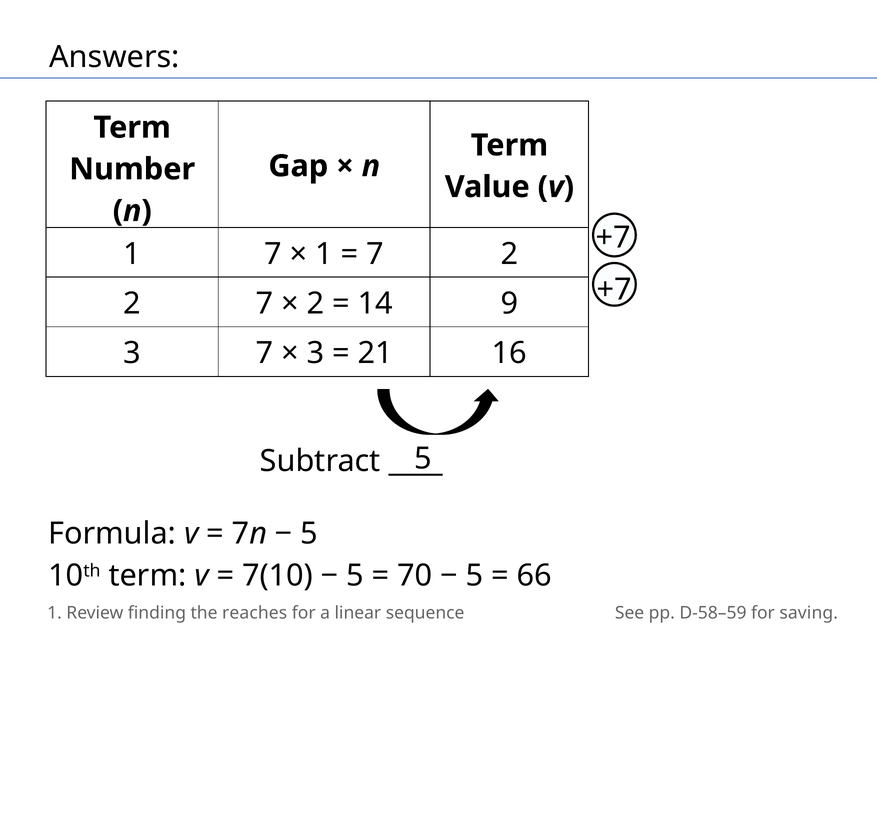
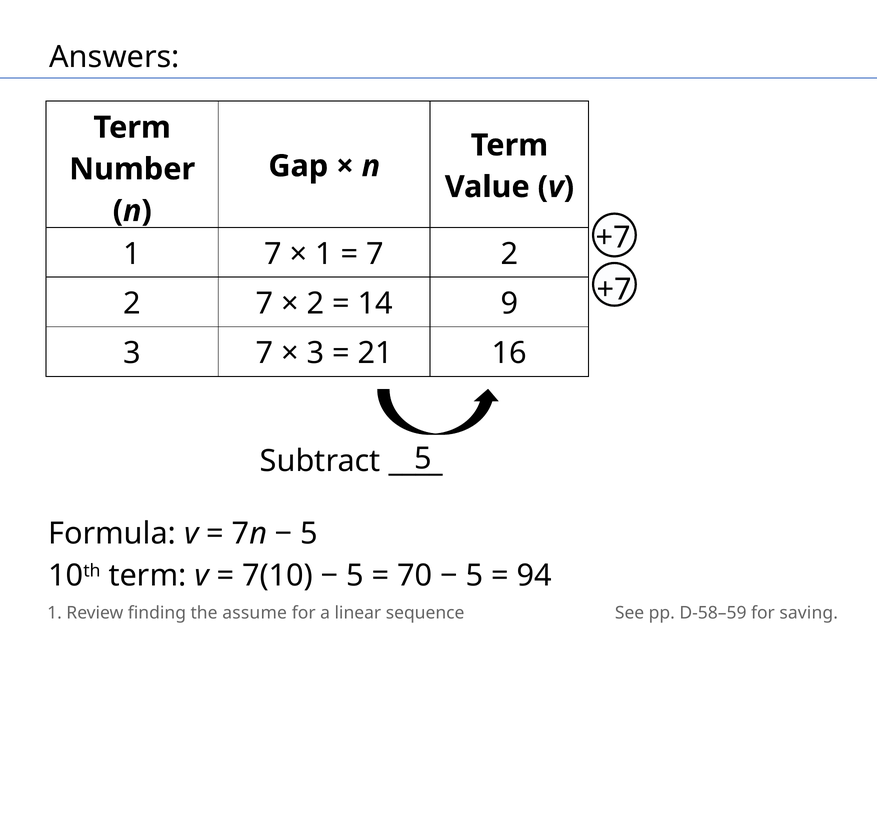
66: 66 -> 94
reaches: reaches -> assume
